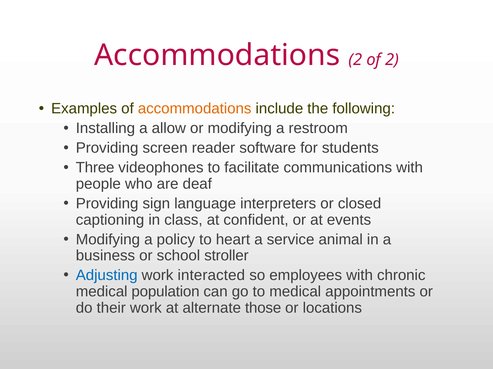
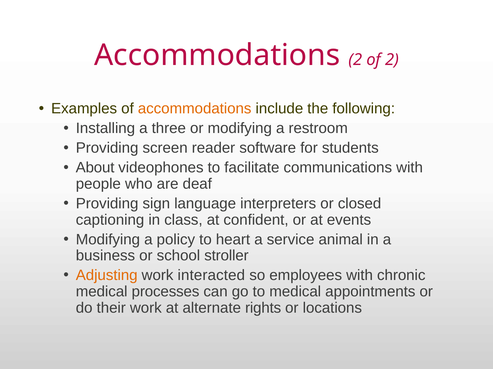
allow: allow -> three
Three: Three -> About
Adjusting colour: blue -> orange
population: population -> processes
those: those -> rights
